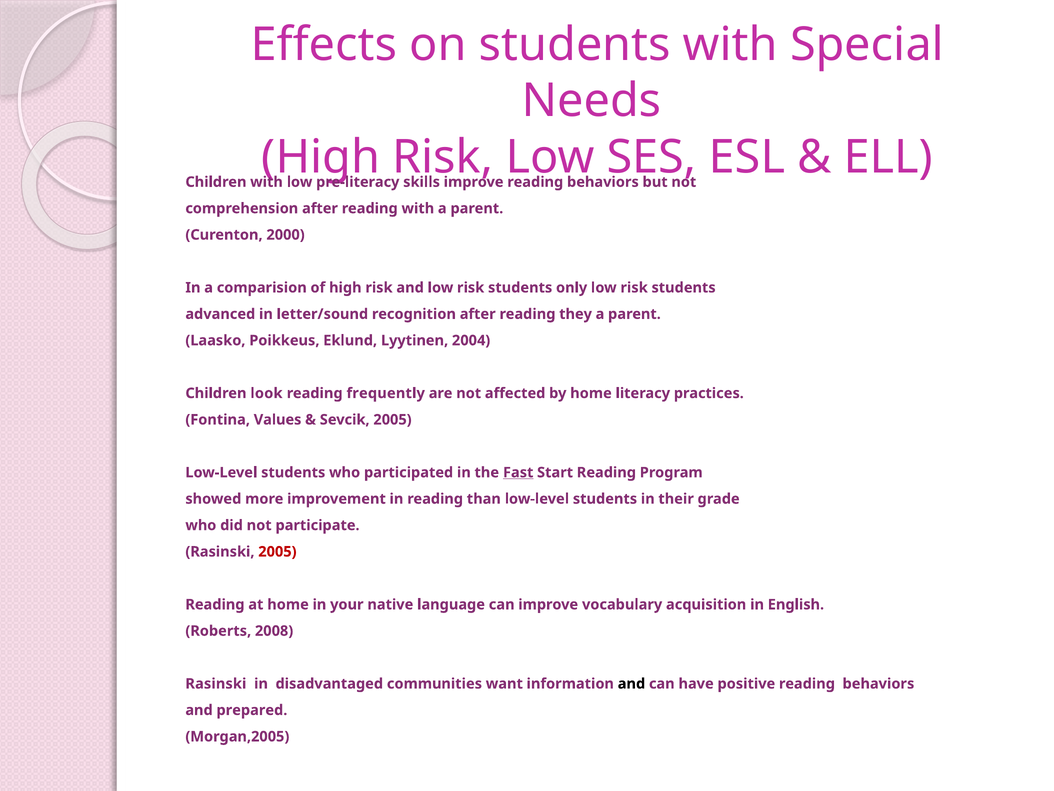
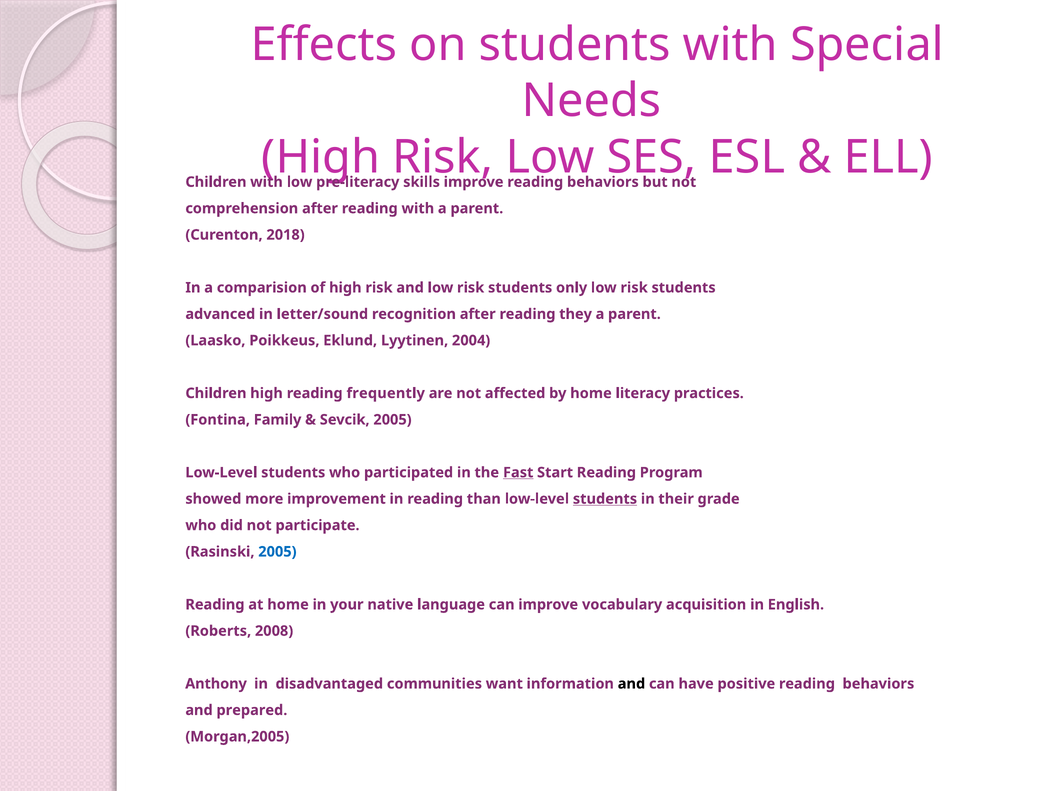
2000: 2000 -> 2018
Children look: look -> high
Values: Values -> Family
students at (605, 499) underline: none -> present
2005 at (277, 551) colour: red -> blue
Rasinski at (216, 683): Rasinski -> Anthony
